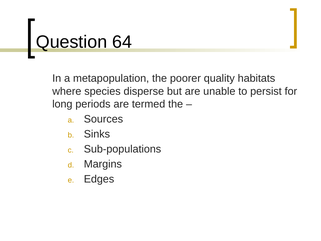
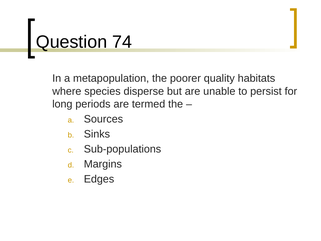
64: 64 -> 74
